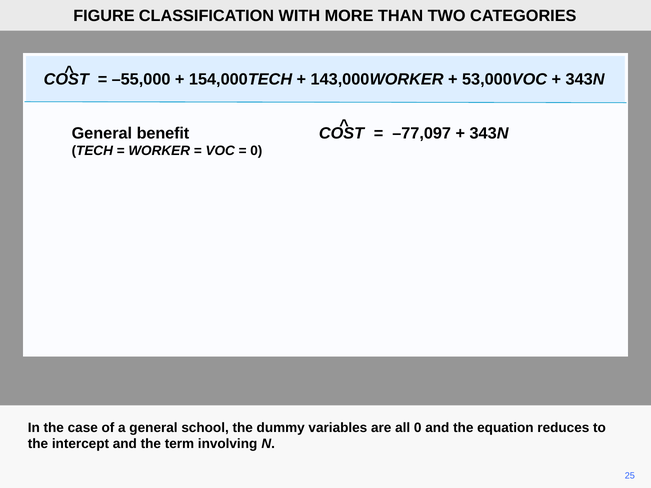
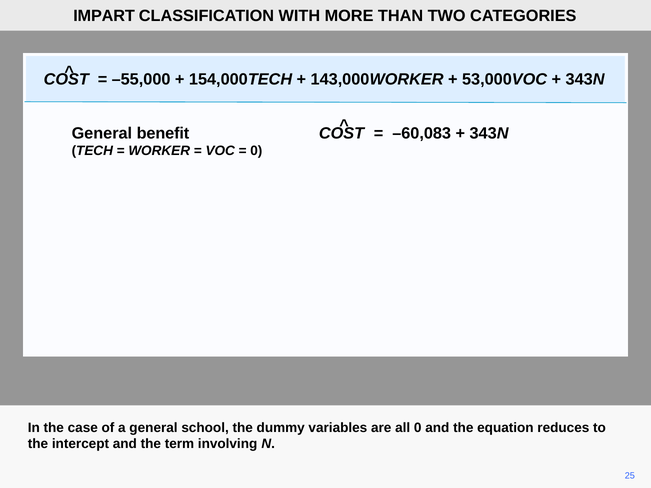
FIGURE: FIGURE -> IMPART
–77,097: –77,097 -> –60,083
